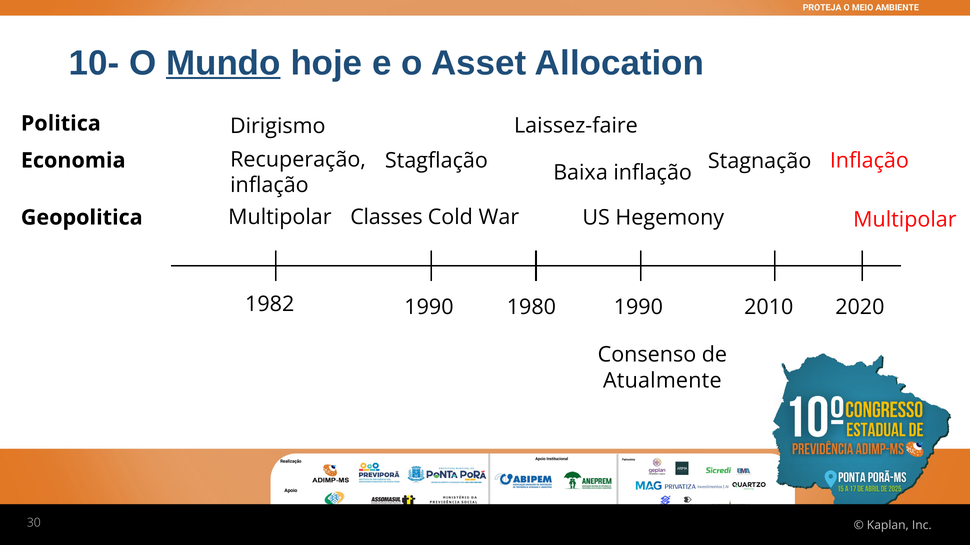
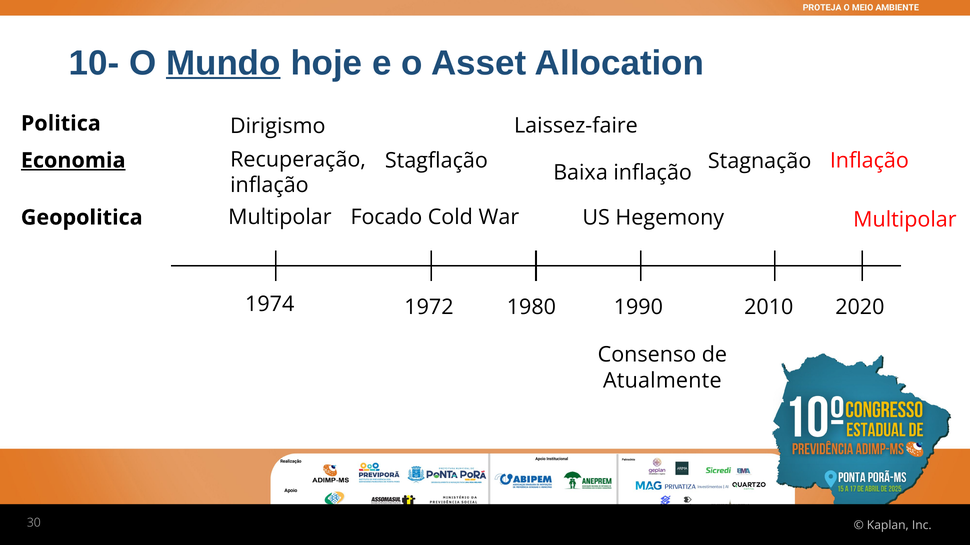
Economia underline: none -> present
Classes: Classes -> Focado
1982: 1982 -> 1974
1990 at (429, 308): 1990 -> 1972
